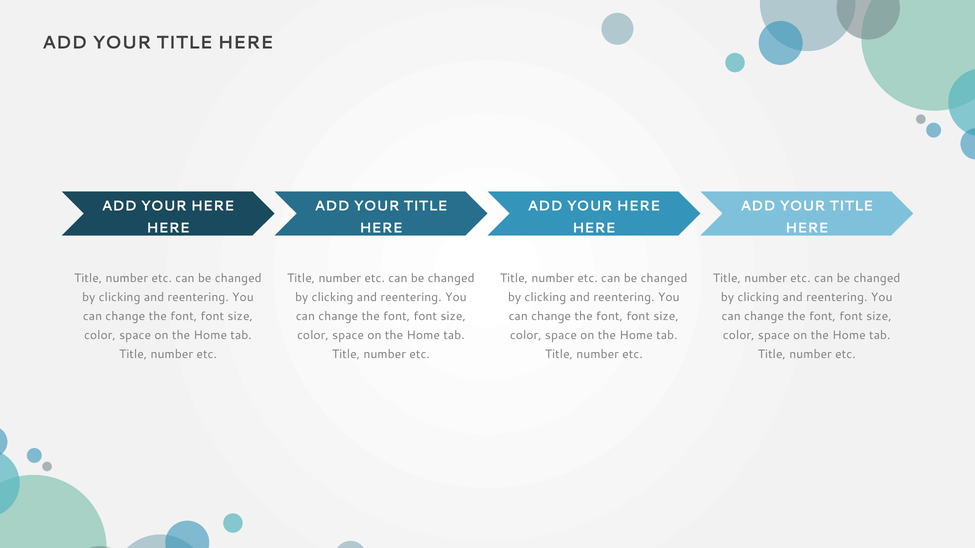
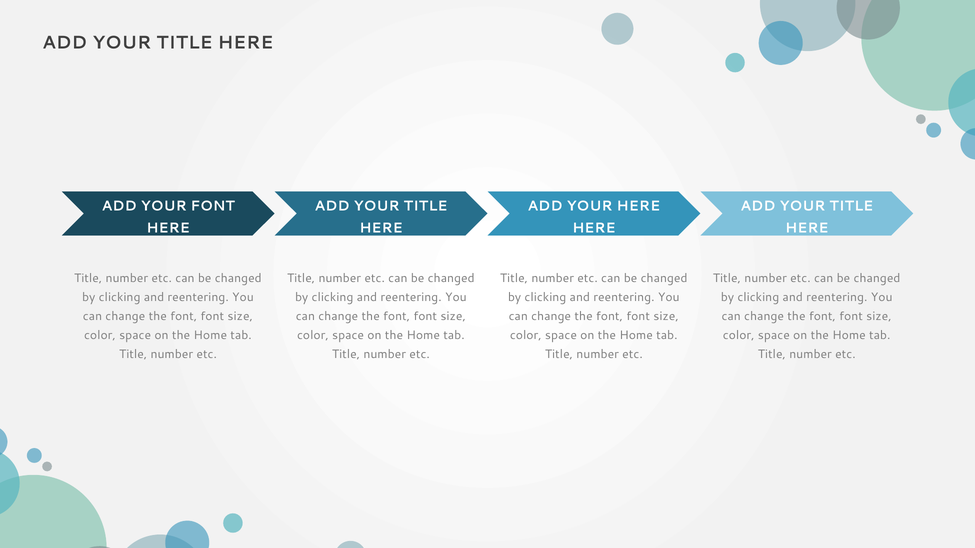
HERE at (213, 206): HERE -> FONT
